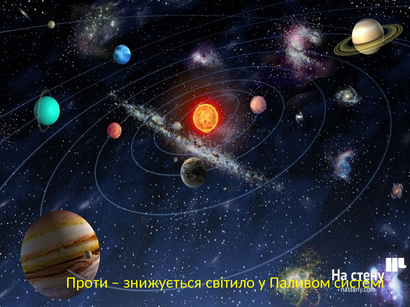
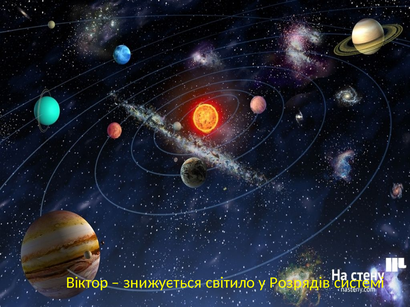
Проти: Проти -> Віктор
Паливом: Паливом -> Розрядів
